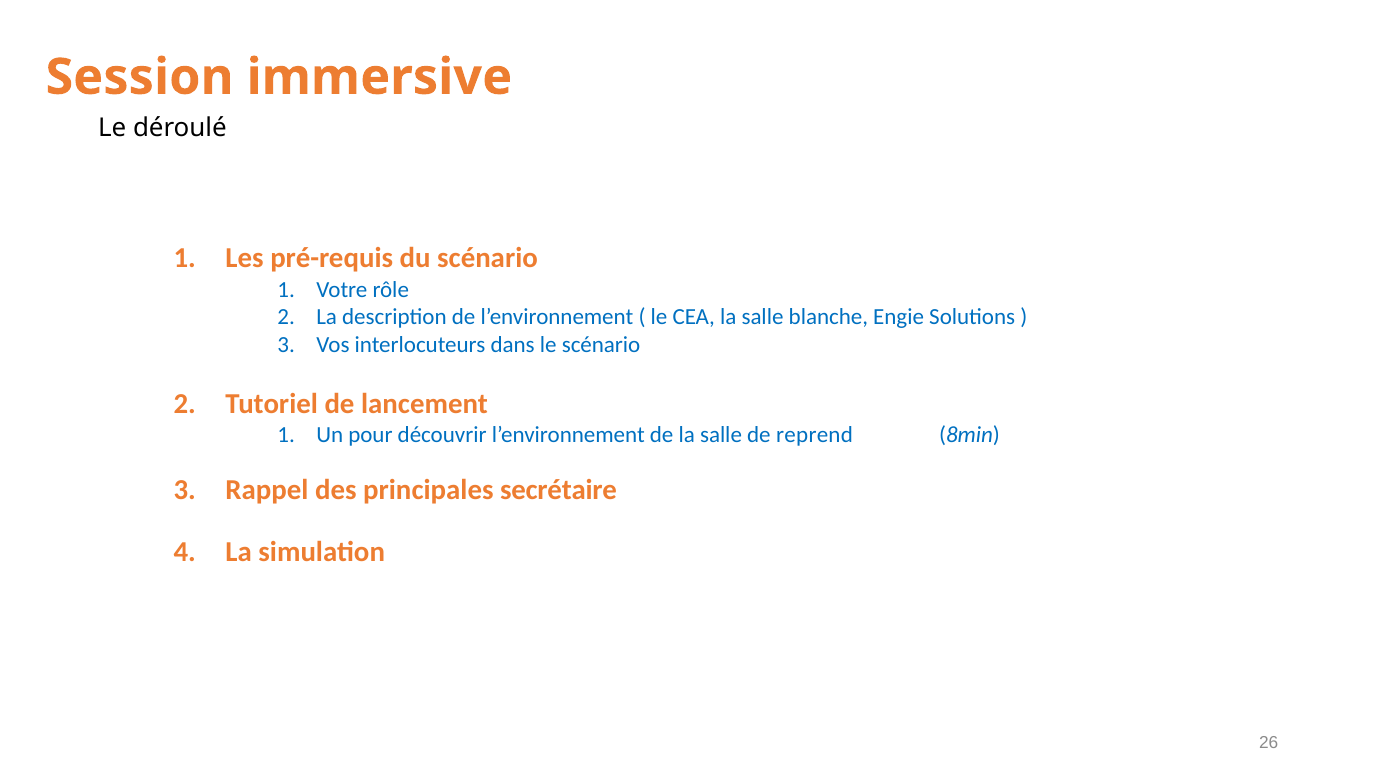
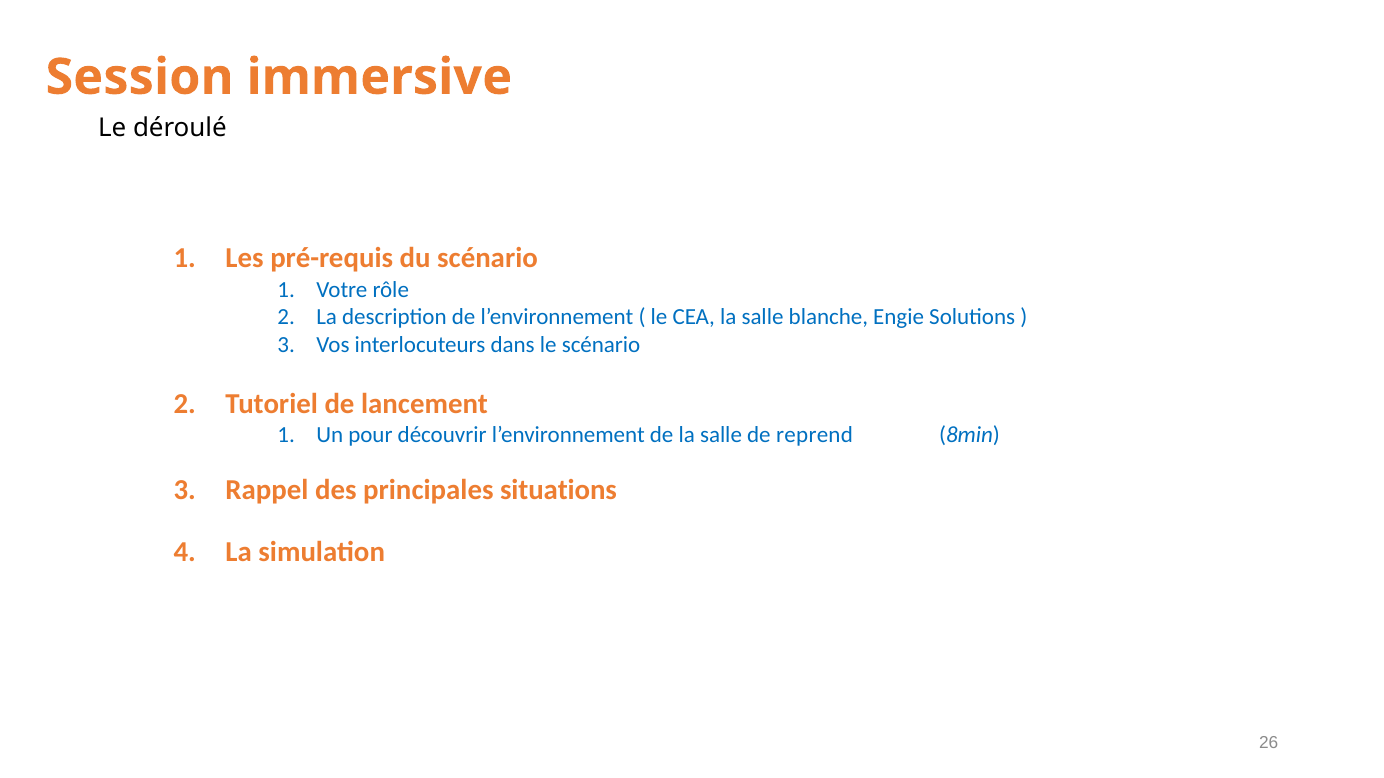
secrétaire: secrétaire -> situations
